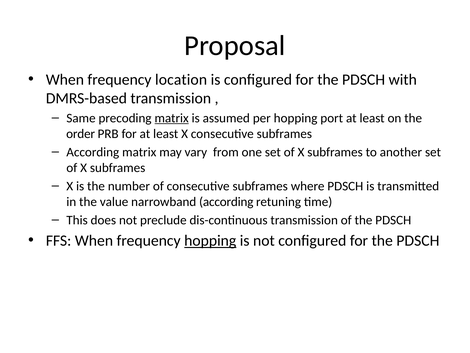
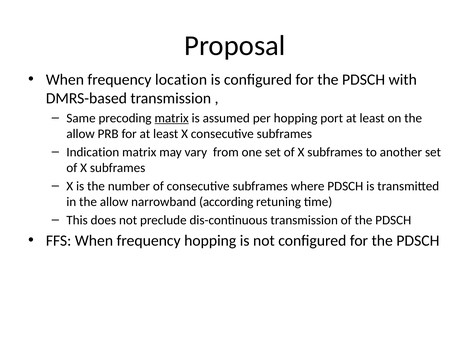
order at (81, 134): order -> allow
According at (93, 152): According -> Indication
in the value: value -> allow
hopping at (210, 240) underline: present -> none
